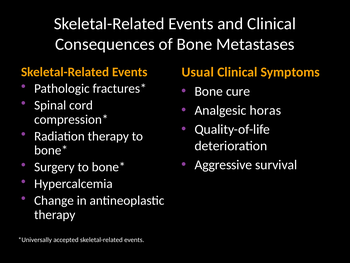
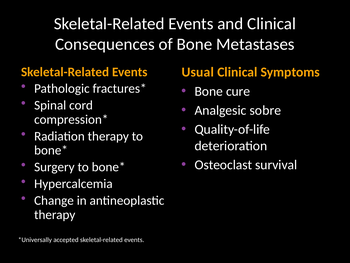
horas: horas -> sobre
Aggressive: Aggressive -> Osteoclast
